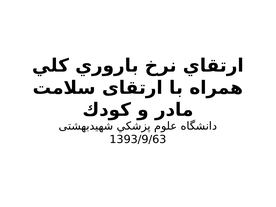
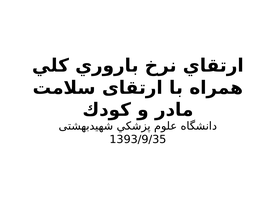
1393/9/63: 1393/9/63 -> 1393/9/35
